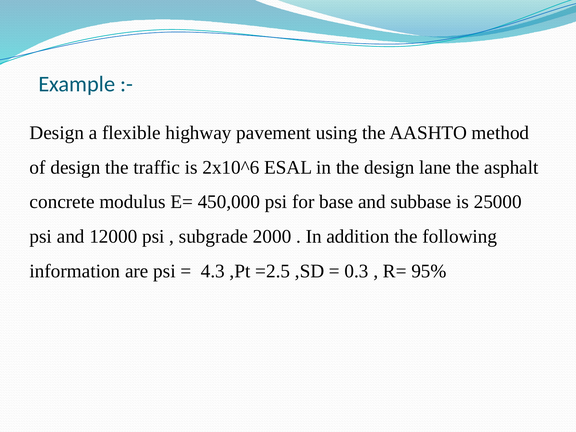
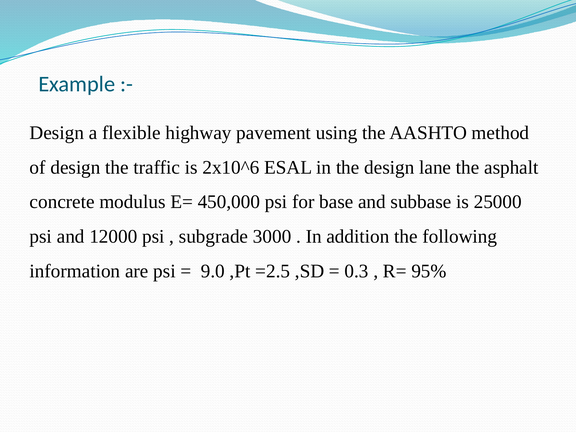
2000: 2000 -> 3000
4.3: 4.3 -> 9.0
